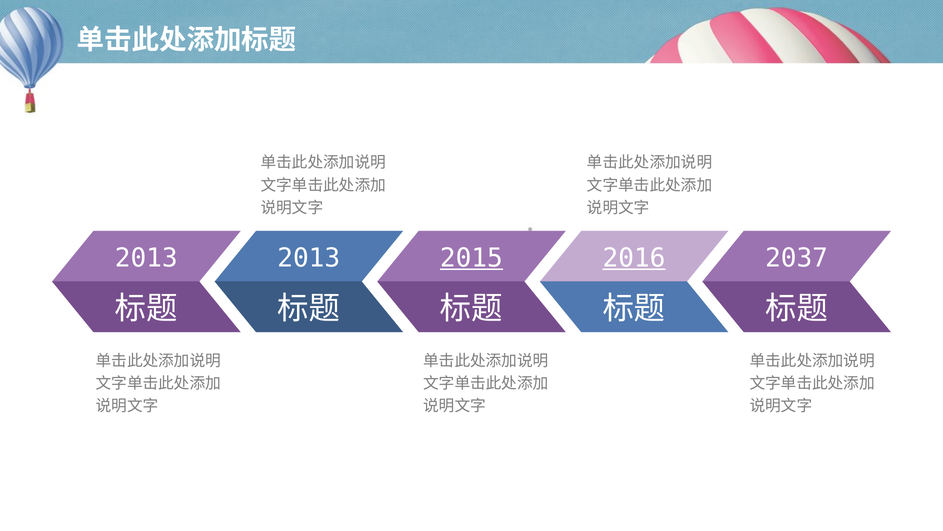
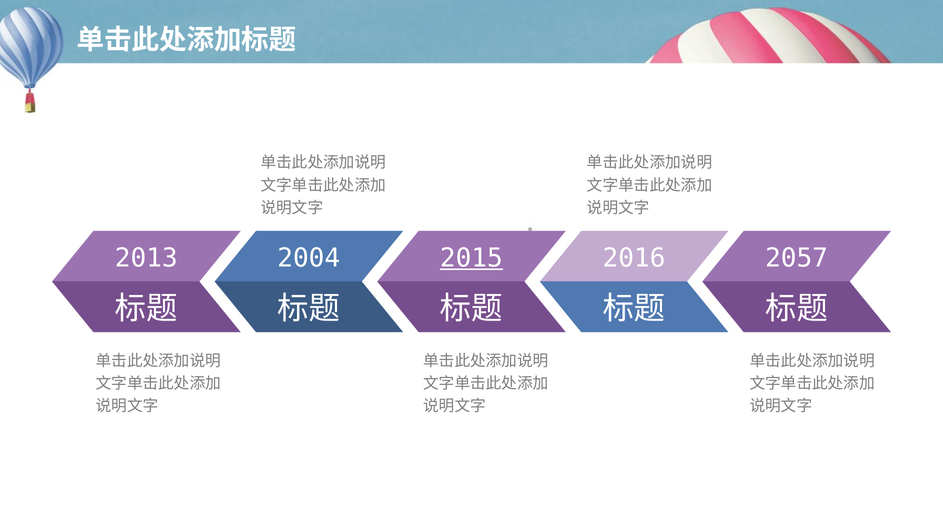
2013 at (309, 258): 2013 -> 2004
2016 underline: present -> none
2037: 2037 -> 2057
